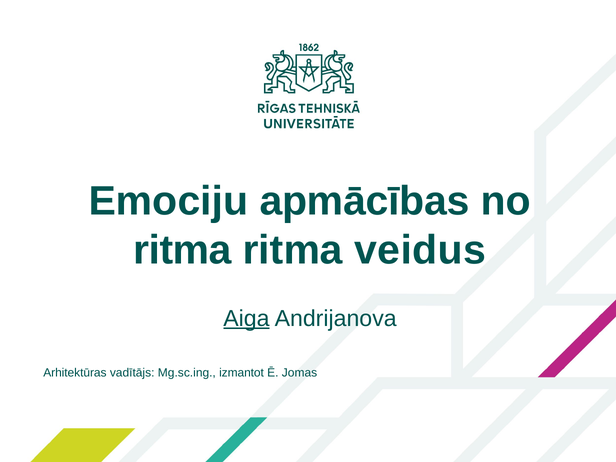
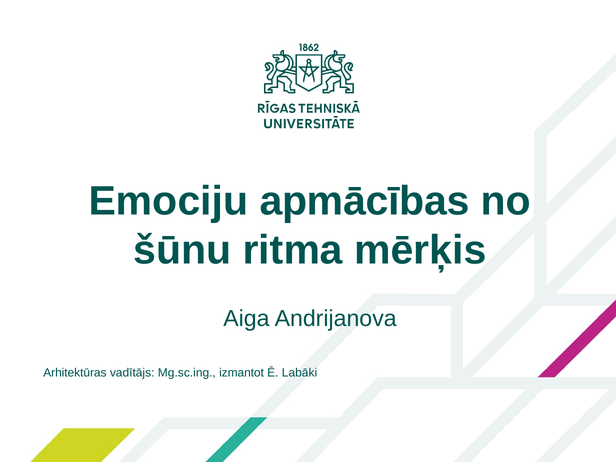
ritma at (182, 250): ritma -> šūnu
veidus: veidus -> mērķis
Aiga underline: present -> none
Jomas: Jomas -> Labāki
